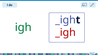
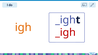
igh colour: green -> orange
